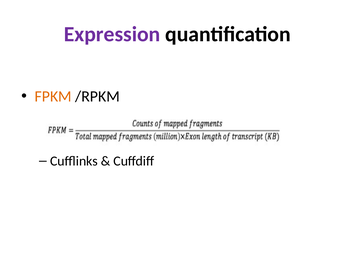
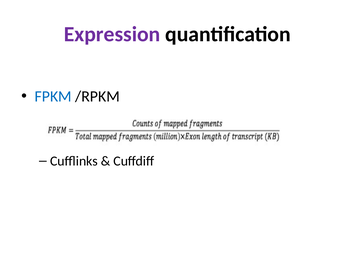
FPKM colour: orange -> blue
